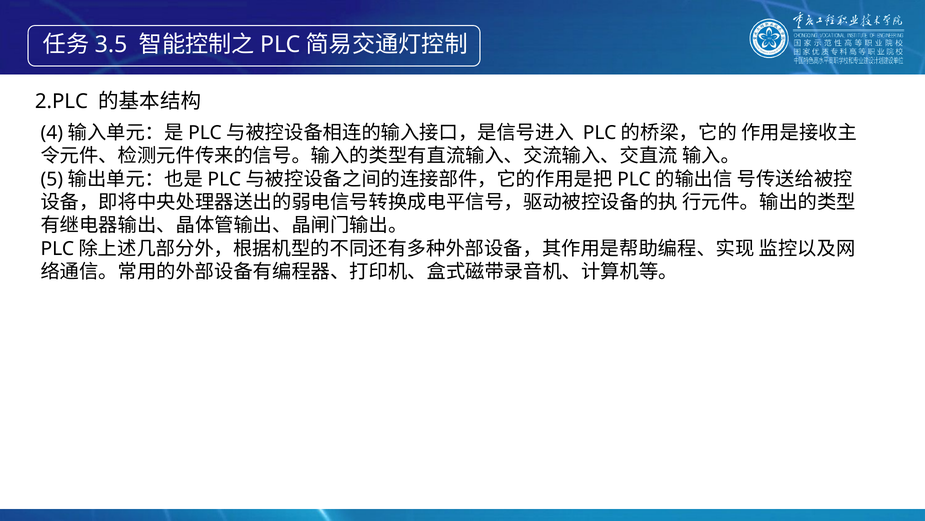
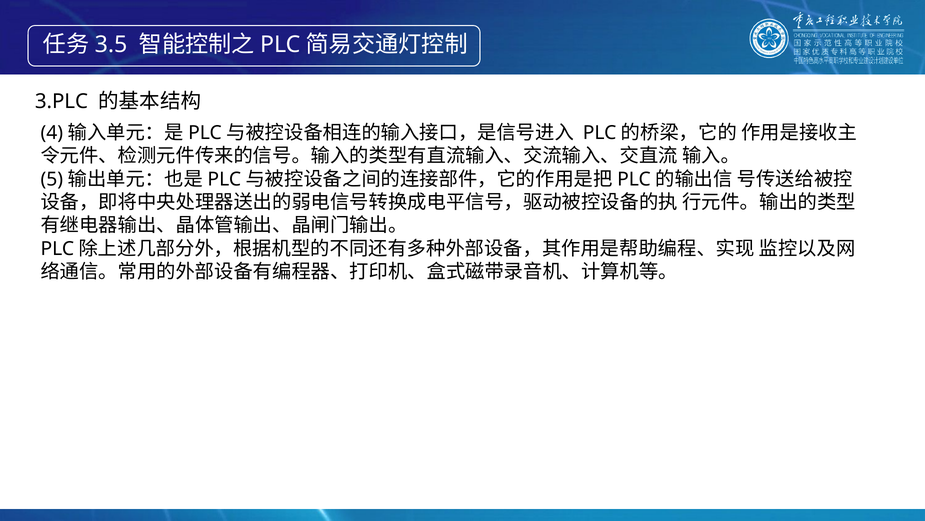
2.PLC: 2.PLC -> 3.PLC
